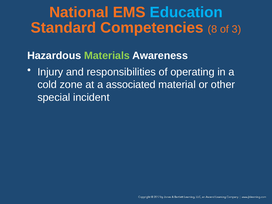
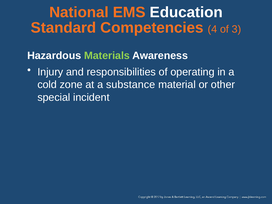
Education colour: light blue -> white
8: 8 -> 4
associated: associated -> substance
